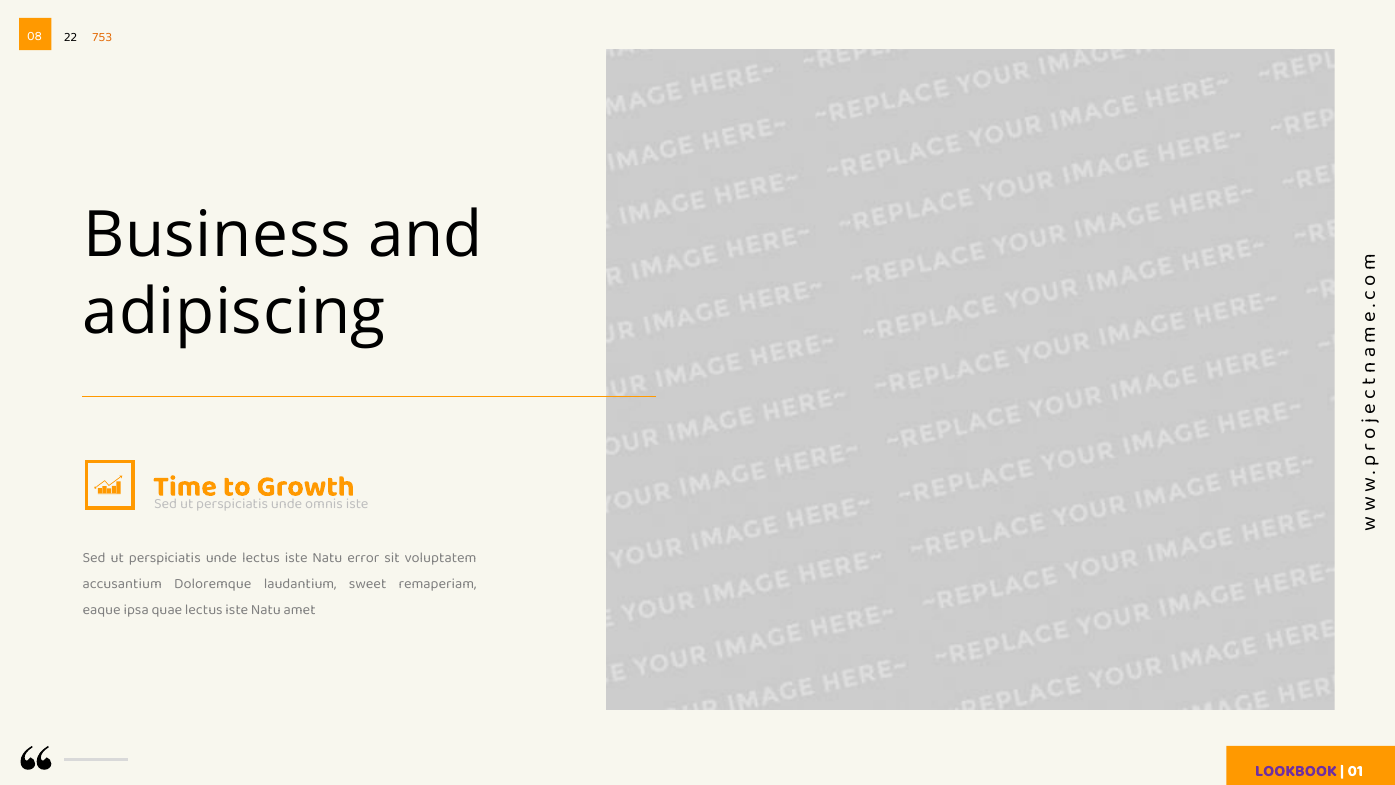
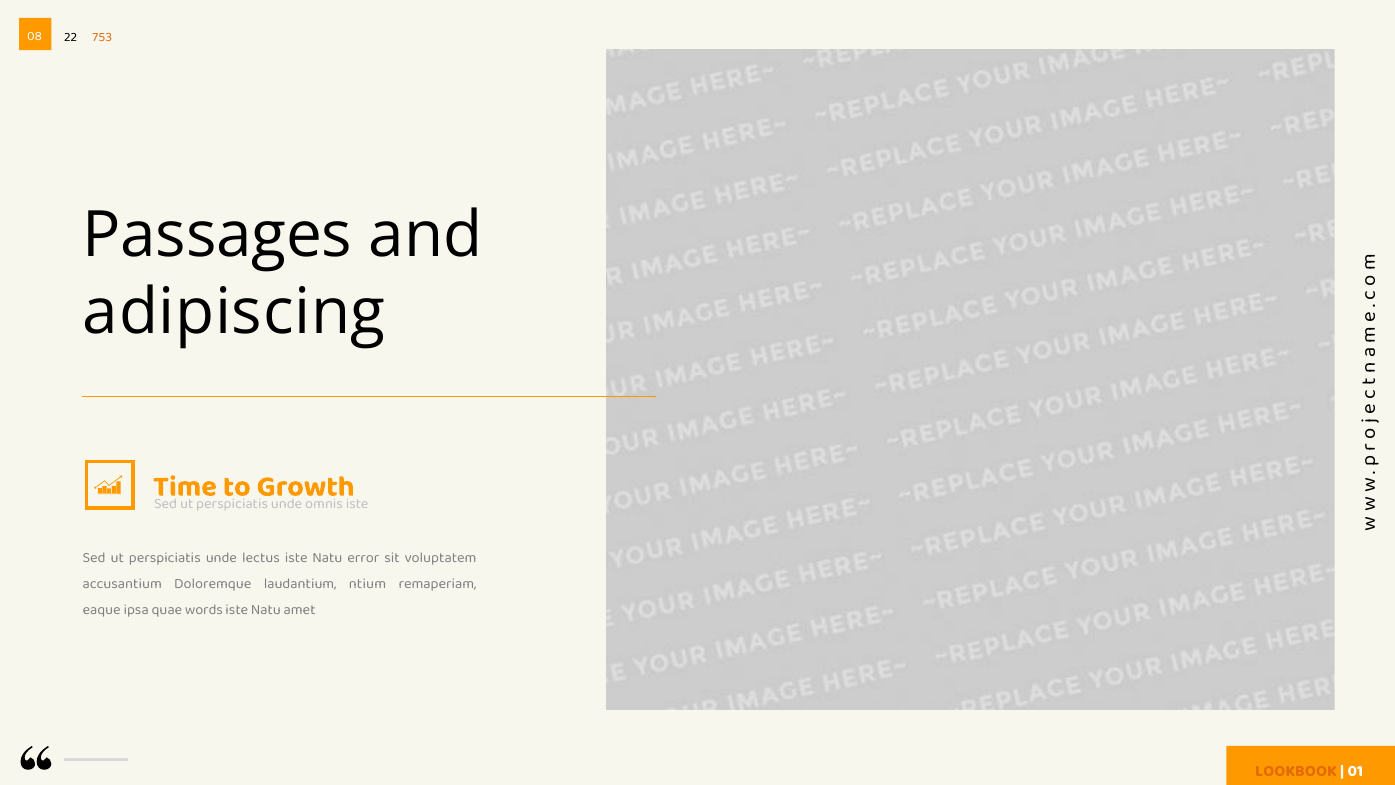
Business: Business -> Passages
sweet: sweet -> ntium
quae lectus: lectus -> words
LOOKBOOK colour: purple -> orange
